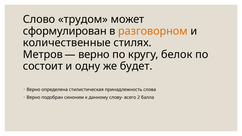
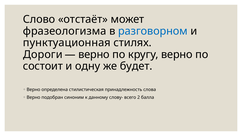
трудом: трудом -> отстаёт
сформулирован: сформулирован -> фразеологизма
разговорном colour: orange -> blue
количественные: количественные -> пунктуационная
Метров: Метров -> Дороги
кругу белок: белок -> верно
